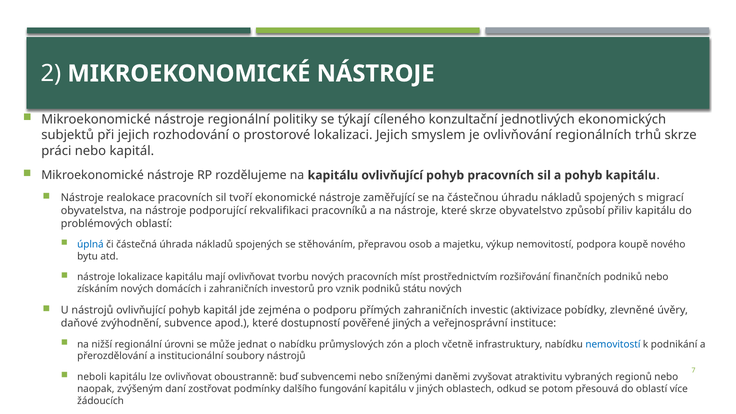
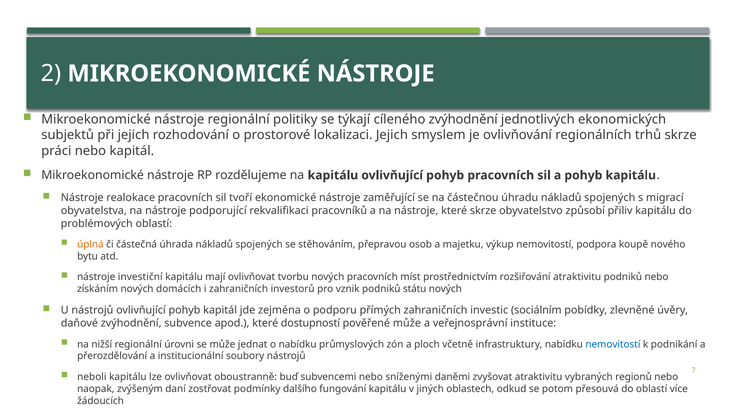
cíleného konzultační: konzultační -> zvýhodnění
úplná colour: blue -> orange
lokalizace: lokalizace -> investiční
rozšiřování finančních: finančních -> atraktivitu
aktivizace: aktivizace -> sociálním
pověřené jiných: jiných -> může
